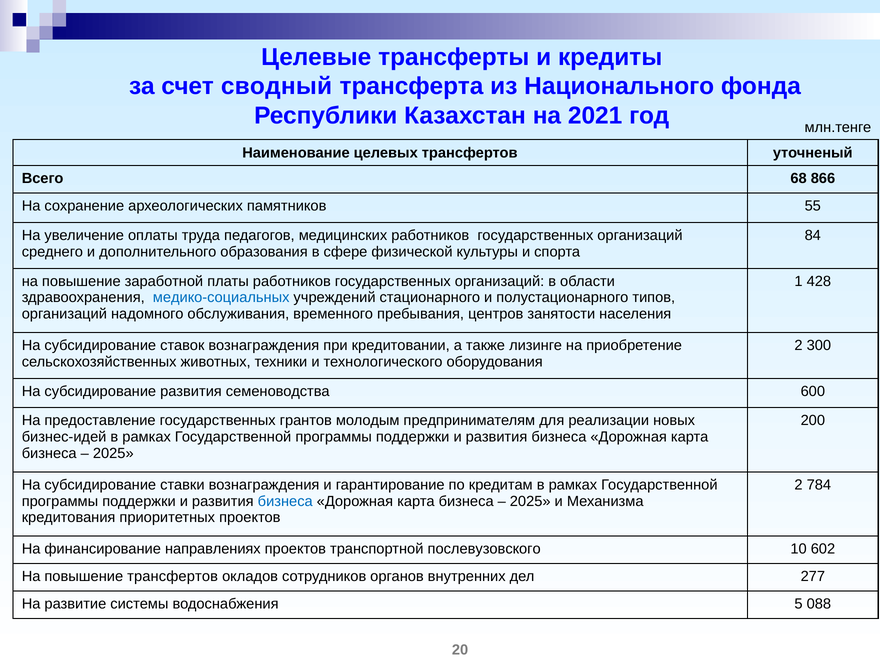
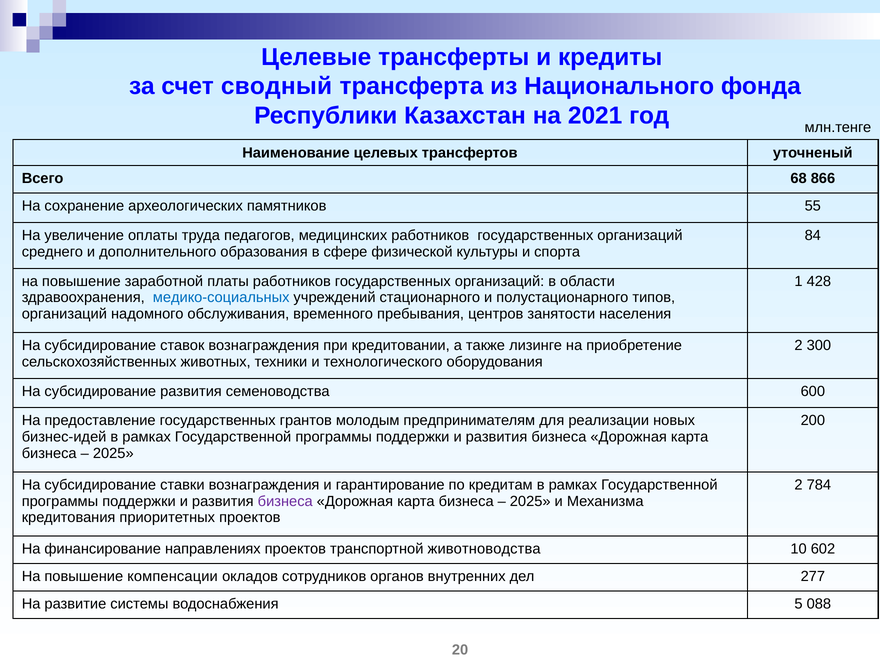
бизнеса at (285, 501) colour: blue -> purple
послевузовского: послевузовского -> животноводства
повышение трансфертов: трансфертов -> компенсации
